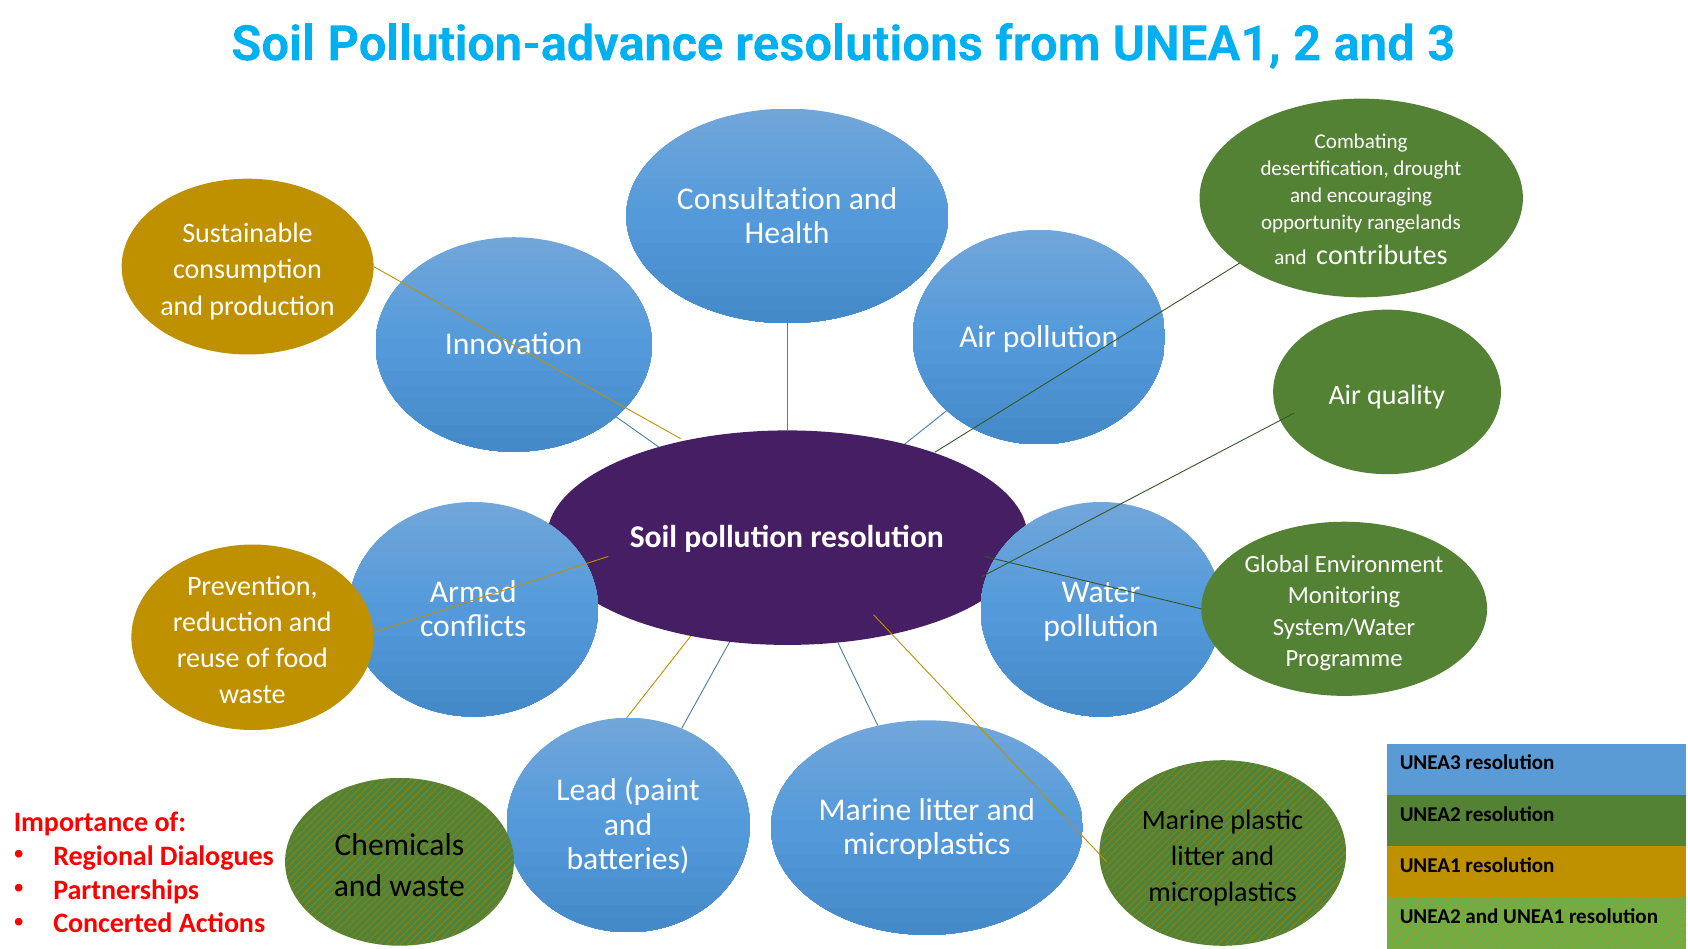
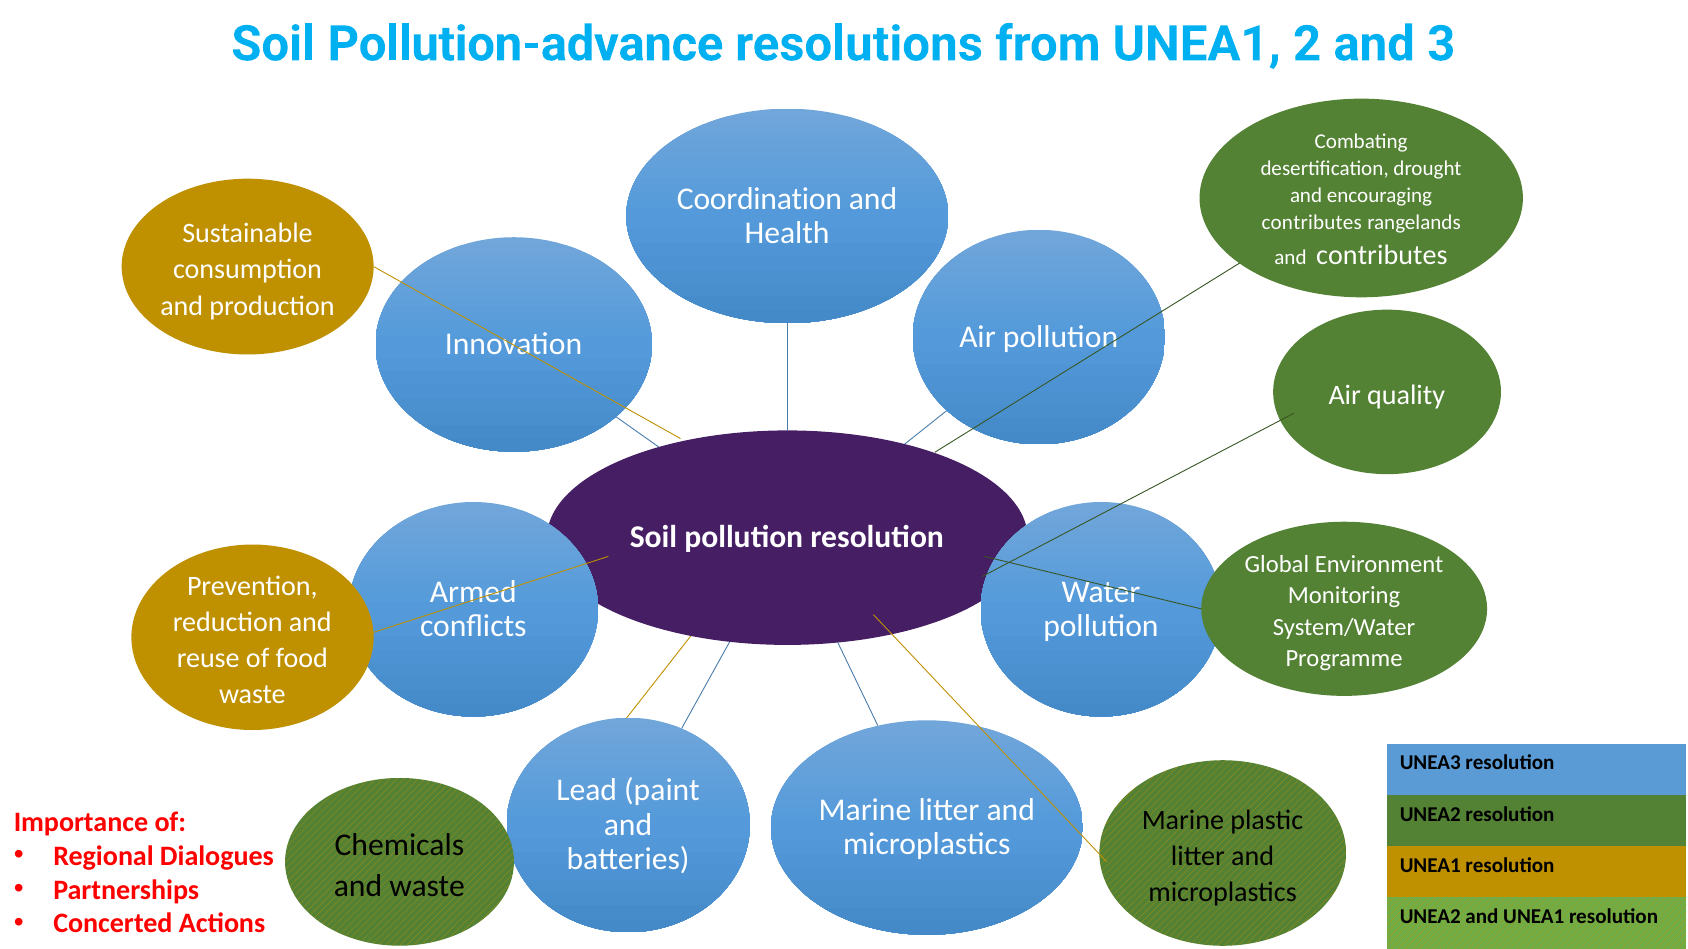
Consultation: Consultation -> Coordination
opportunity at (1312, 223): opportunity -> contributes
